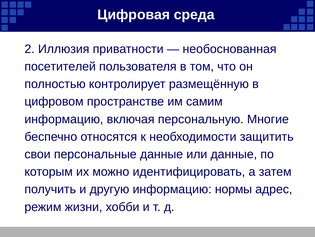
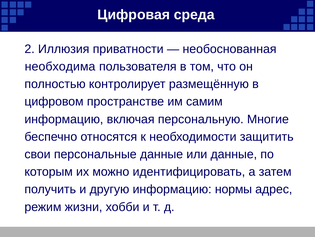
посетителей: посетителей -> необходима
